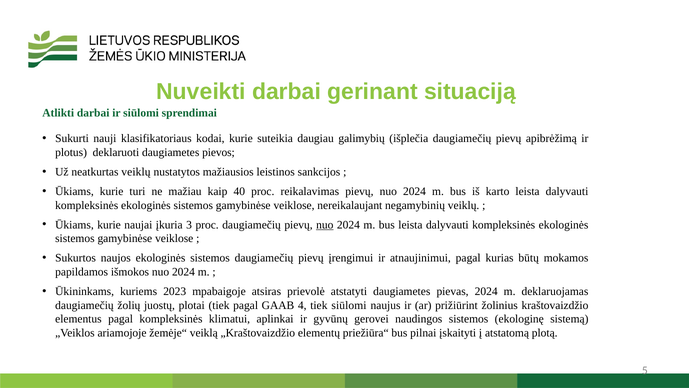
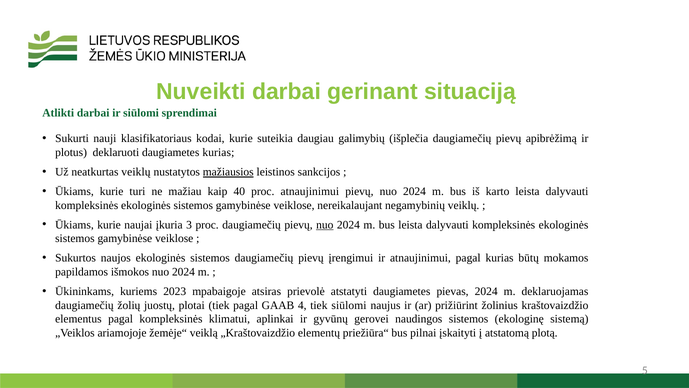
daugiametes pievos: pievos -> kurias
mažiausios underline: none -> present
proc reikalavimas: reikalavimas -> atnaujinimui
